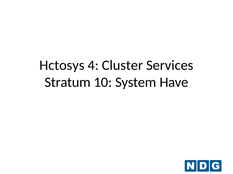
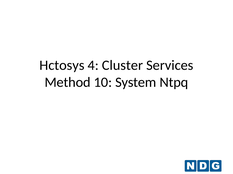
Stratum: Stratum -> Method
Have: Have -> Ntpq
